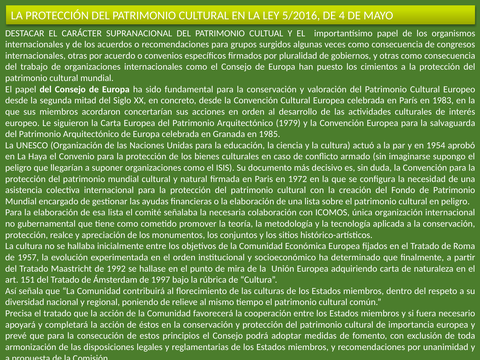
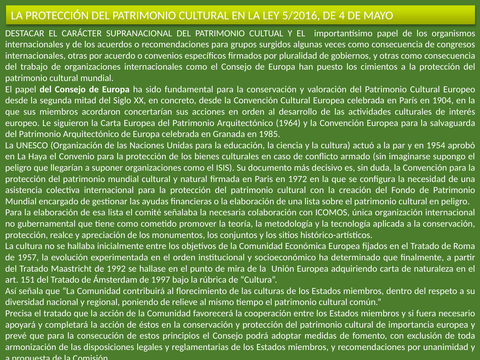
1983: 1983 -> 1904
1979: 1979 -> 1964
